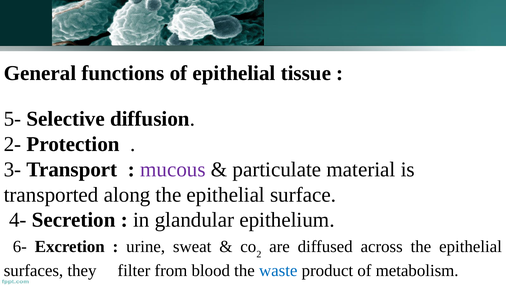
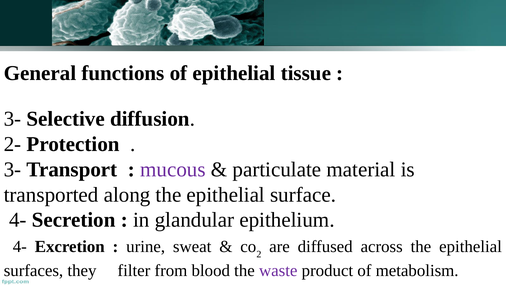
5- at (13, 119): 5- -> 3-
6- at (20, 246): 6- -> 4-
waste colour: blue -> purple
